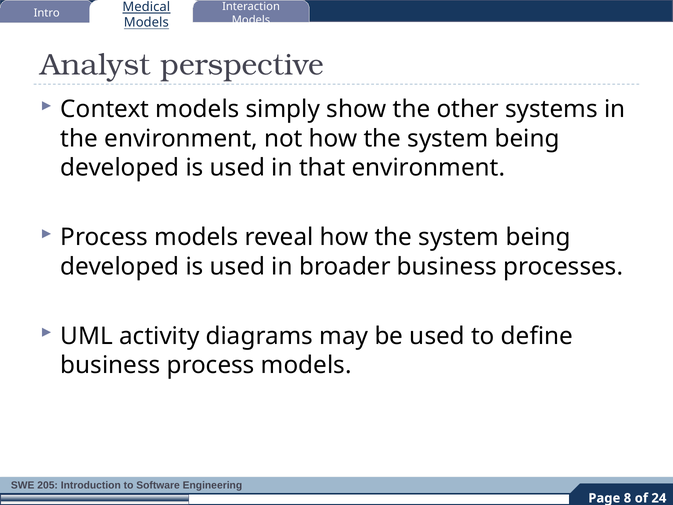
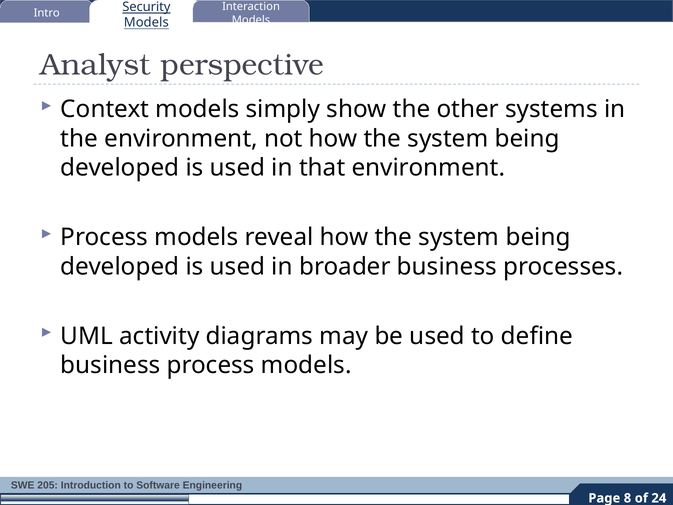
Medical: Medical -> Security
